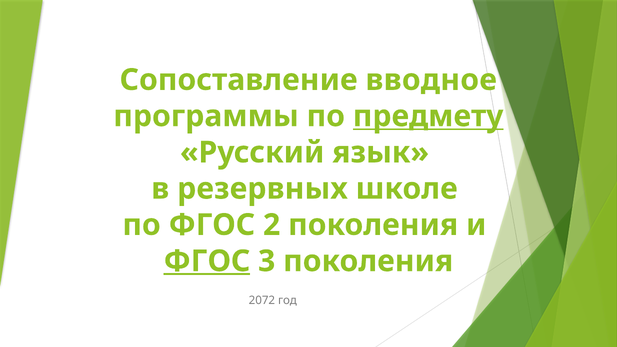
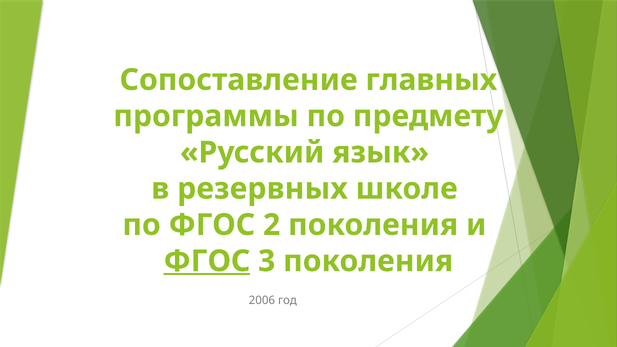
вводное: вводное -> главных
предмету underline: present -> none
2072: 2072 -> 2006
